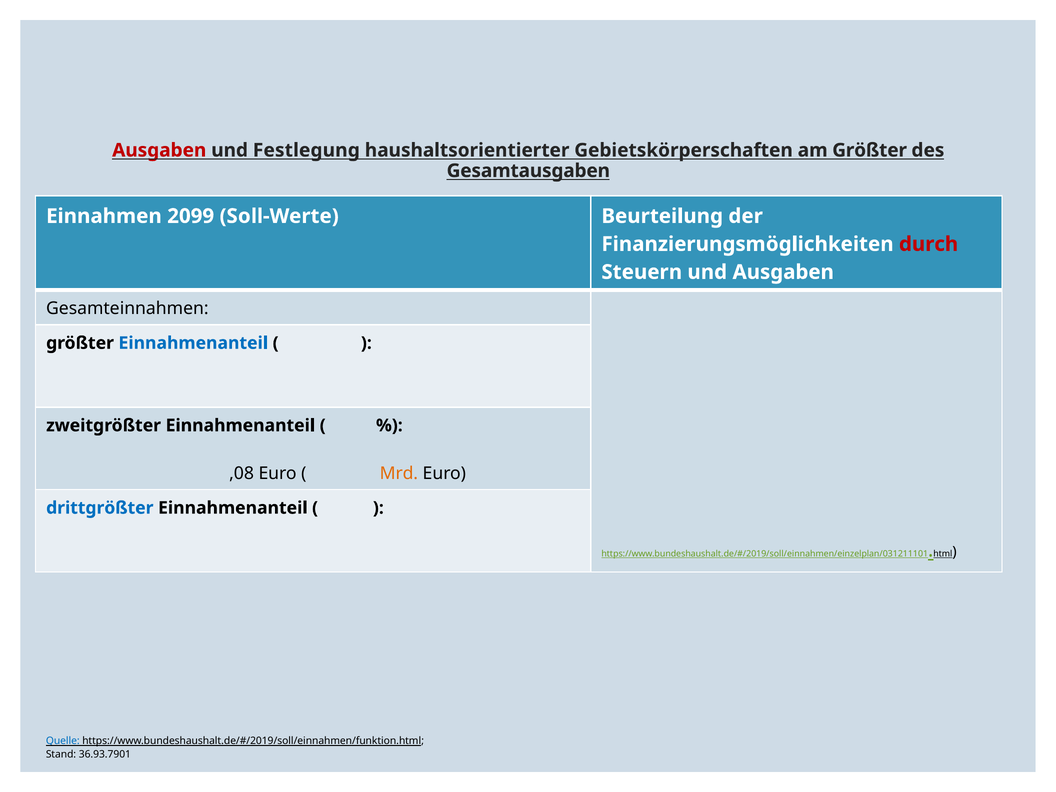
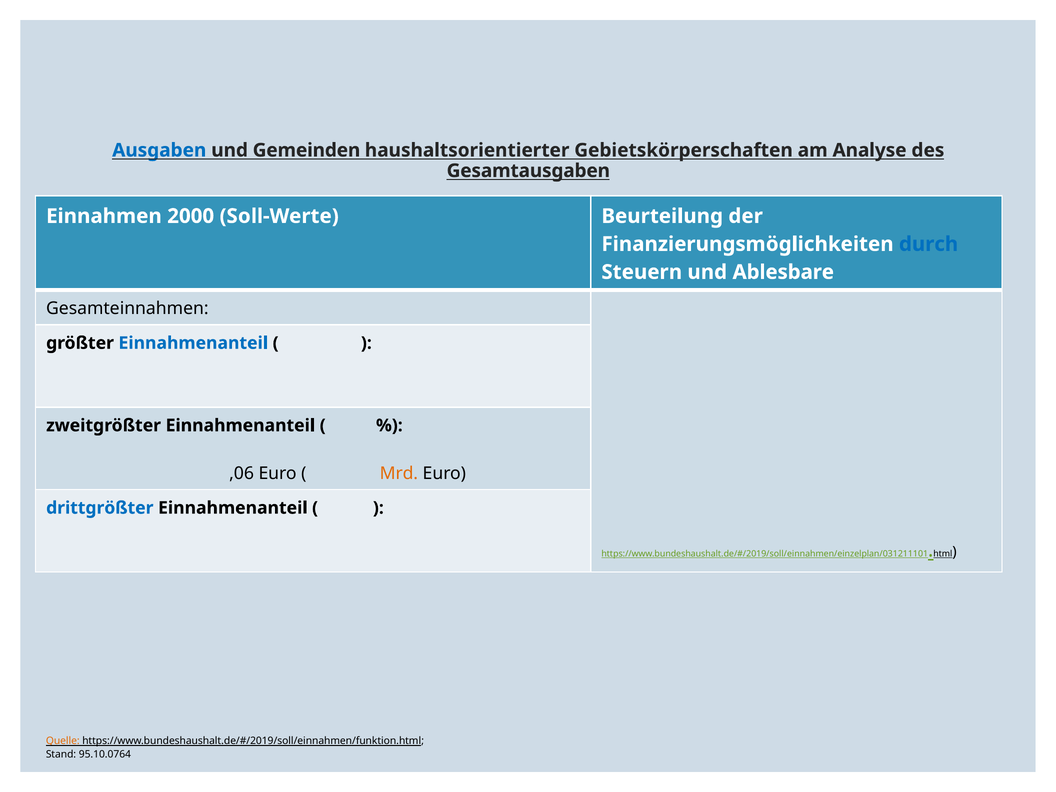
Ausgaben at (159, 150) colour: red -> blue
Festlegung: Festlegung -> Gemeinden
am Größter: Größter -> Analyse
2099: 2099 -> 2000
durch colour: red -> blue
und Ausgaben: Ausgaben -> Ablesbare
,08: ,08 -> ,06
Quelle colour: blue -> orange
36.93.7901: 36.93.7901 -> 95.10.0764
